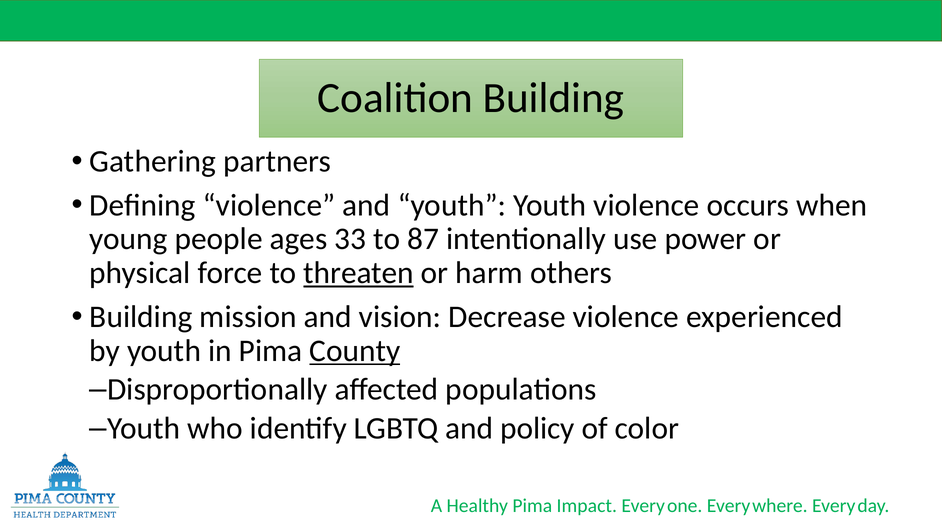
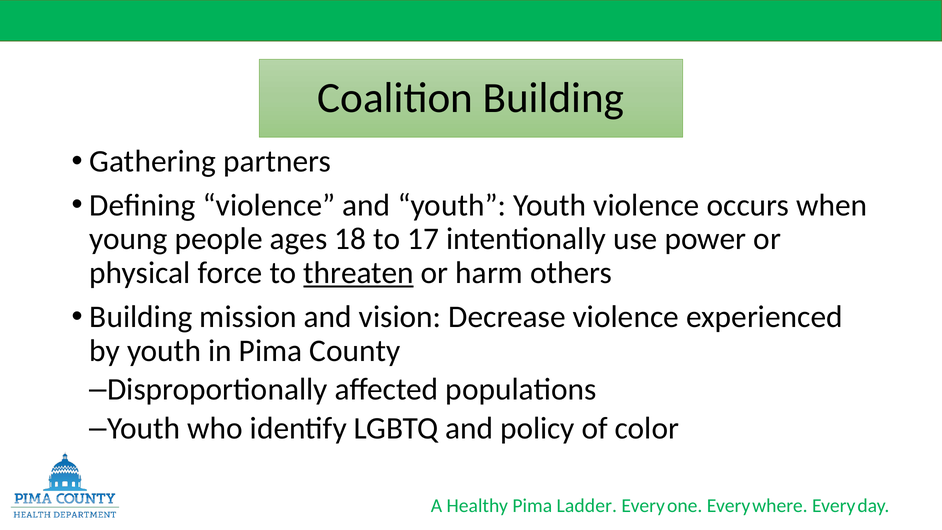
33: 33 -> 18
87: 87 -> 17
County underline: present -> none
Impact: Impact -> Ladder
